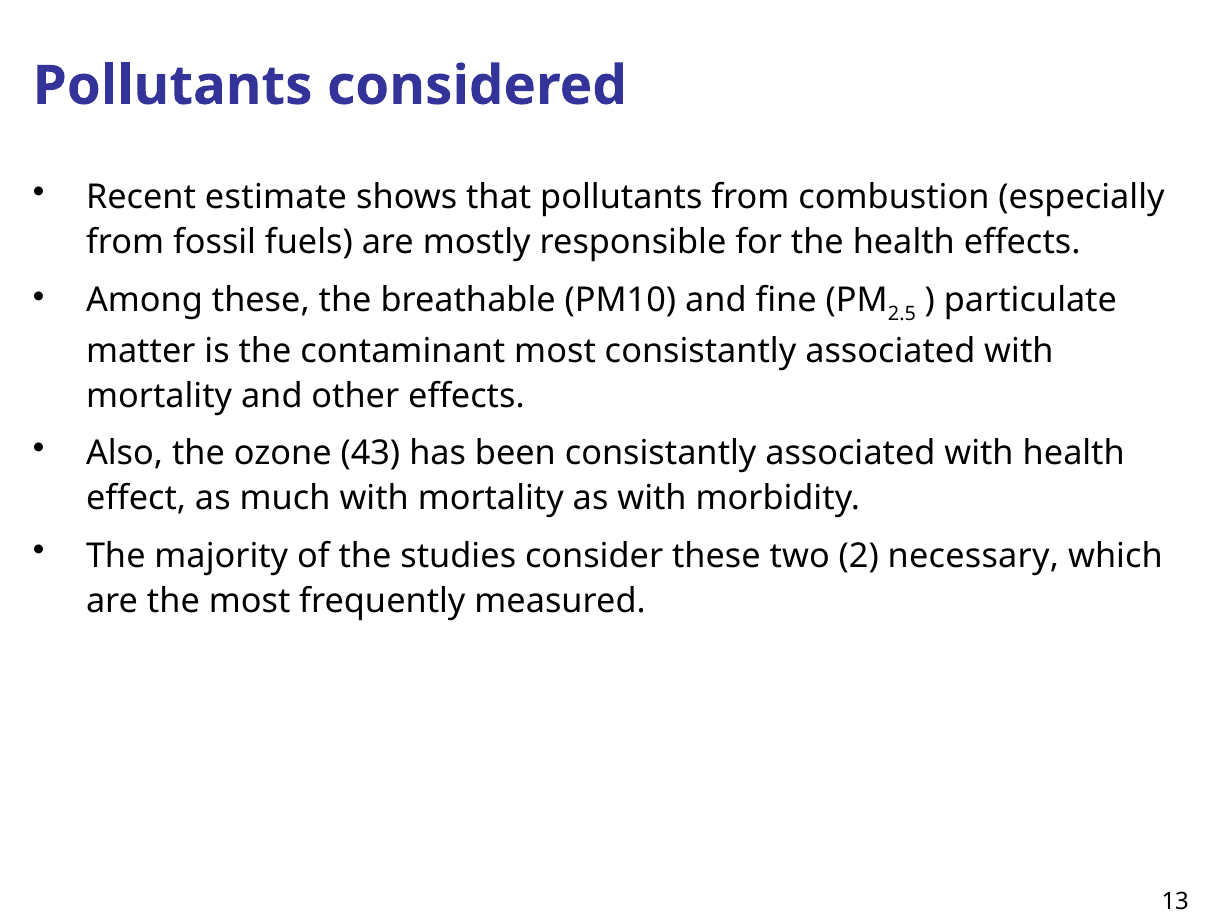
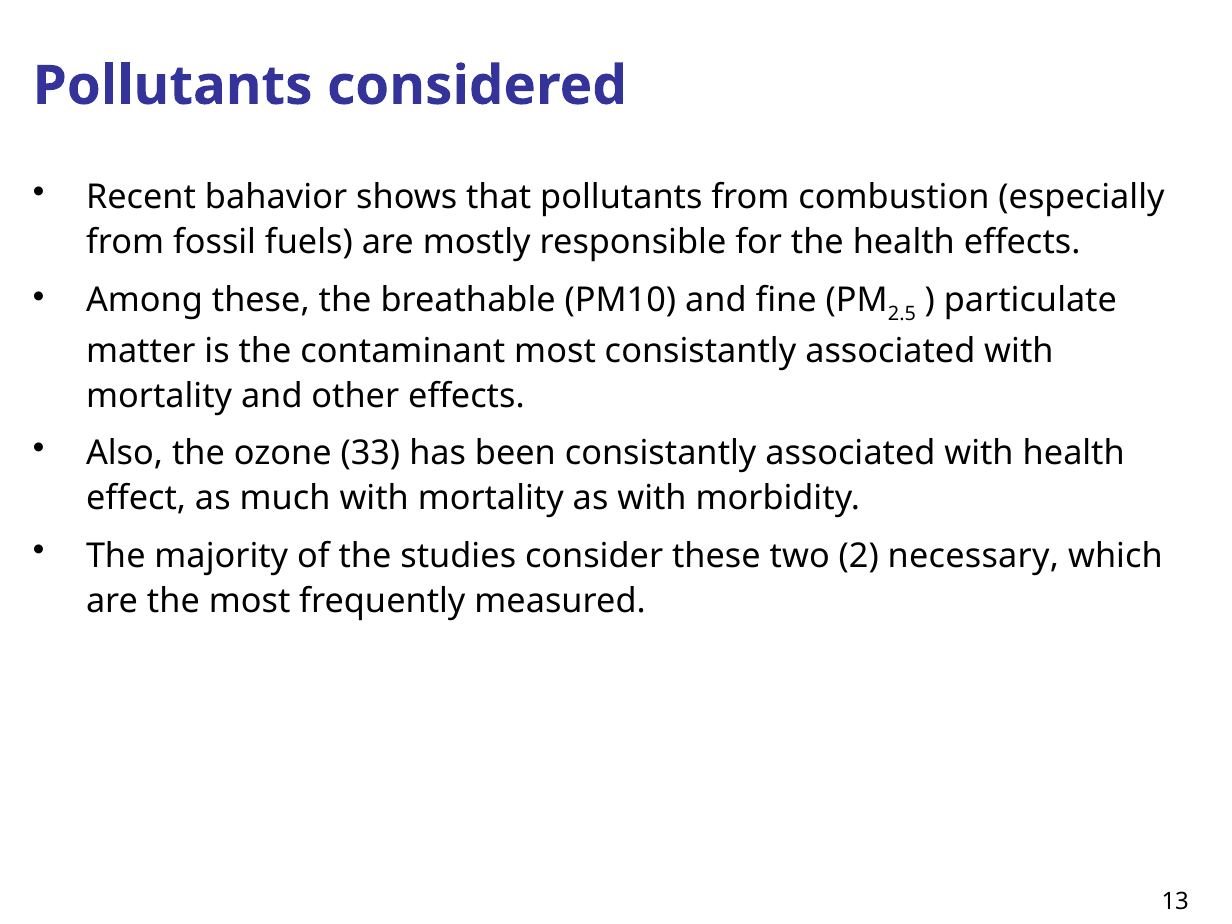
estimate: estimate -> bahavior
43: 43 -> 33
